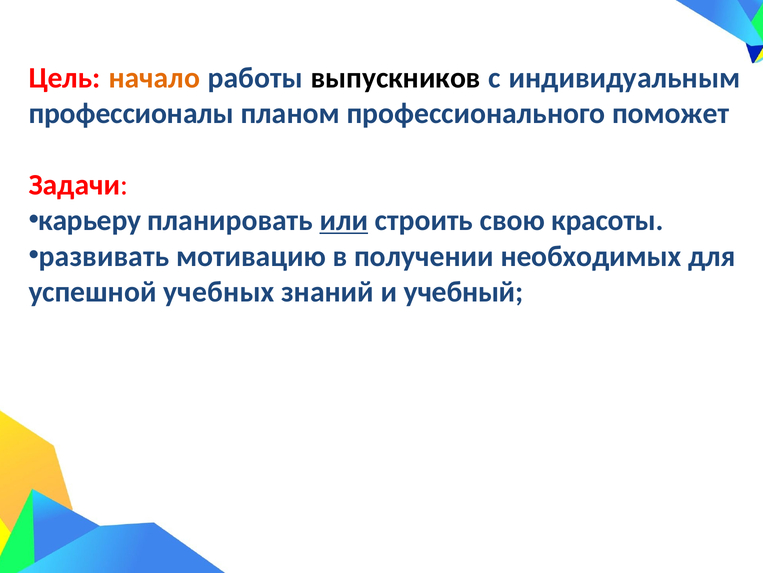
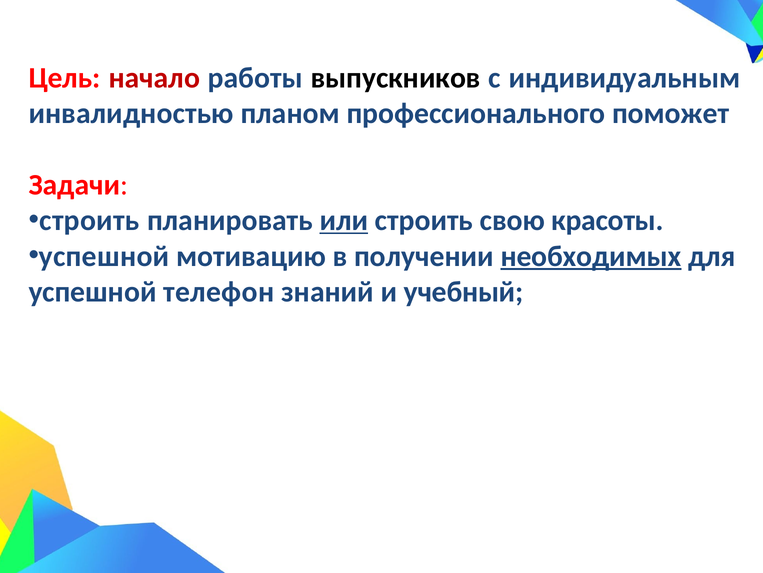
начало colour: orange -> red
профессионалы: профессионалы -> инвалидностью
карьеру at (90, 220): карьеру -> строить
развивать at (104, 256): развивать -> успешной
необходимых underline: none -> present
учебных: учебных -> телефон
